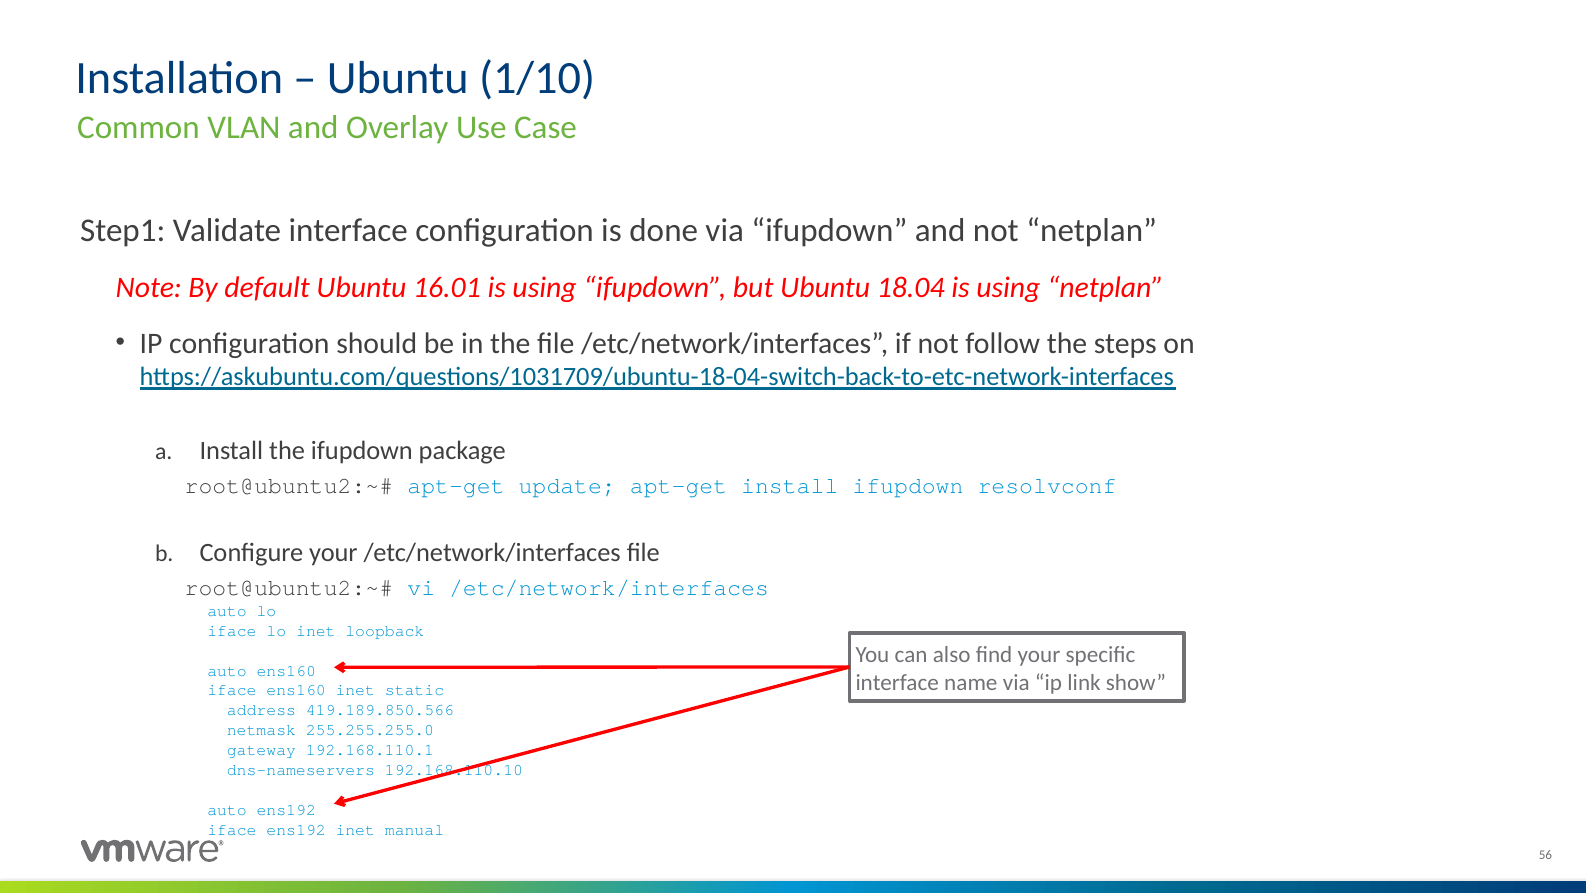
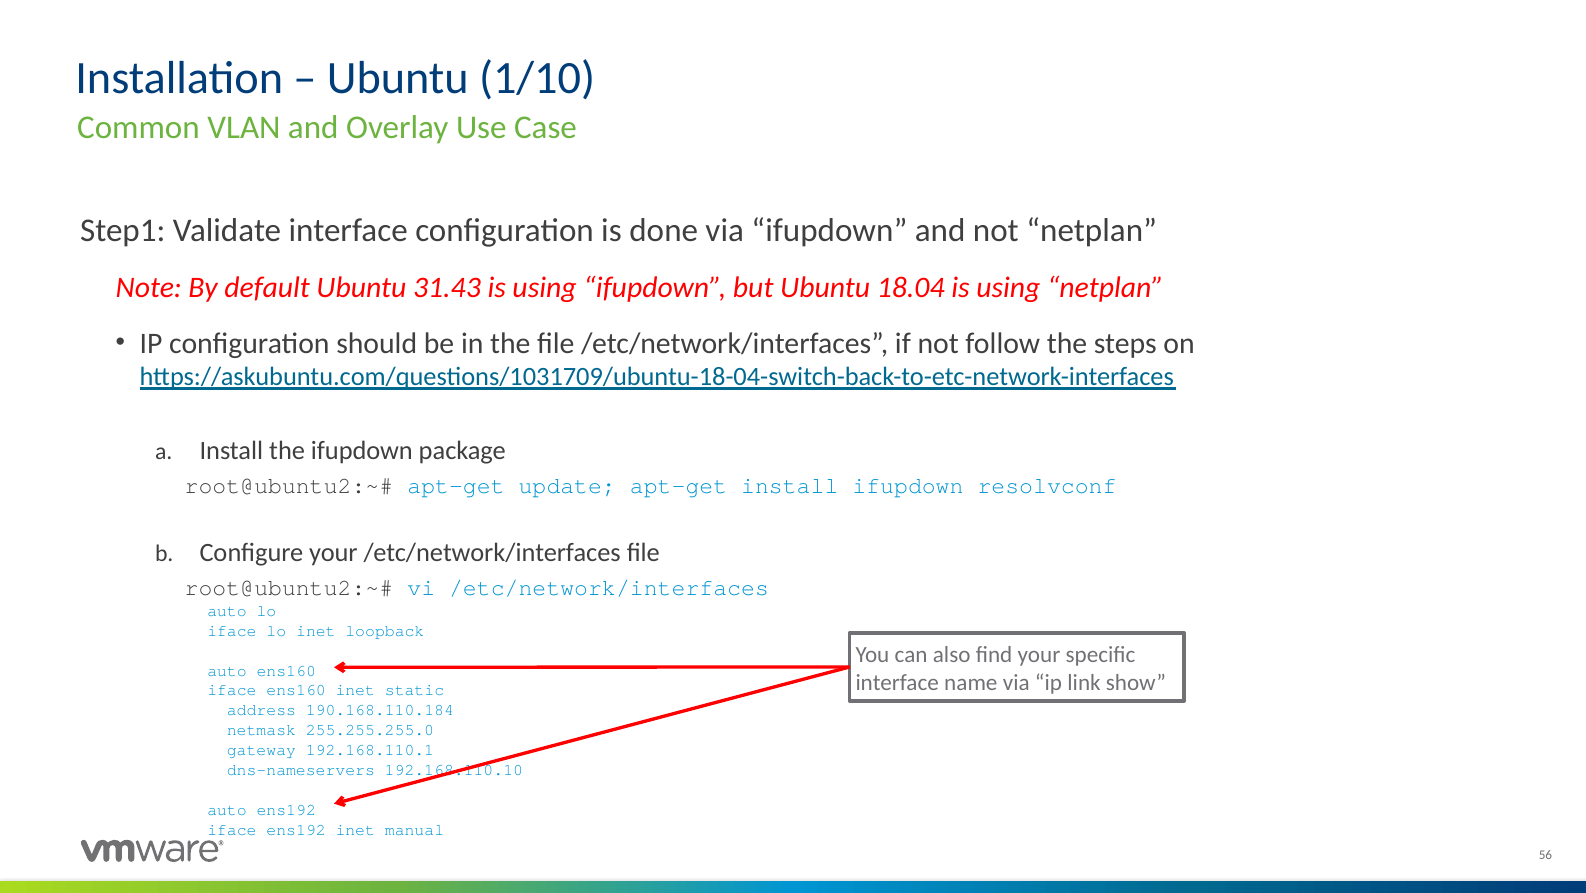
16.01: 16.01 -> 31.43
419.189.850.566: 419.189.850.566 -> 190.168.110.184
